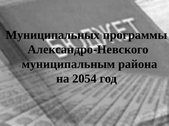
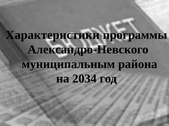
Муниципальных: Муниципальных -> Характеристики
2054: 2054 -> 2034
